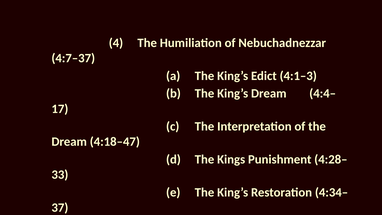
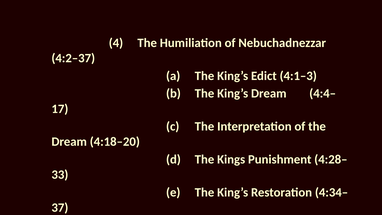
4:7–37: 4:7–37 -> 4:2–37
4:18–47: 4:18–47 -> 4:18–20
